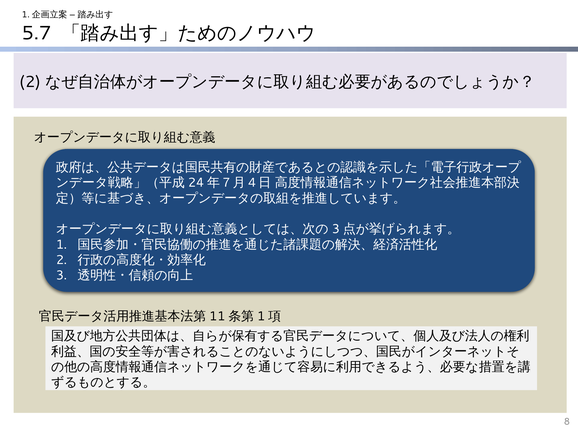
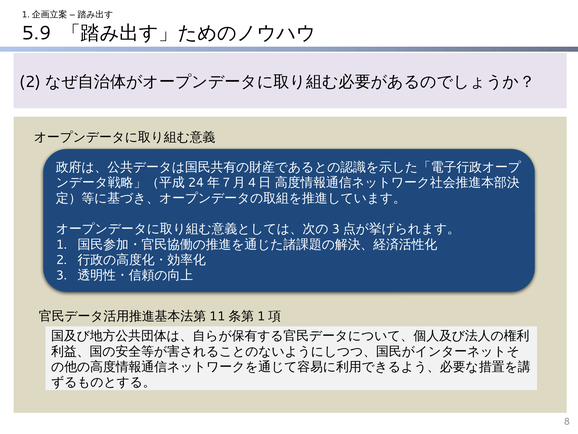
5.7: 5.7 -> 5.9
